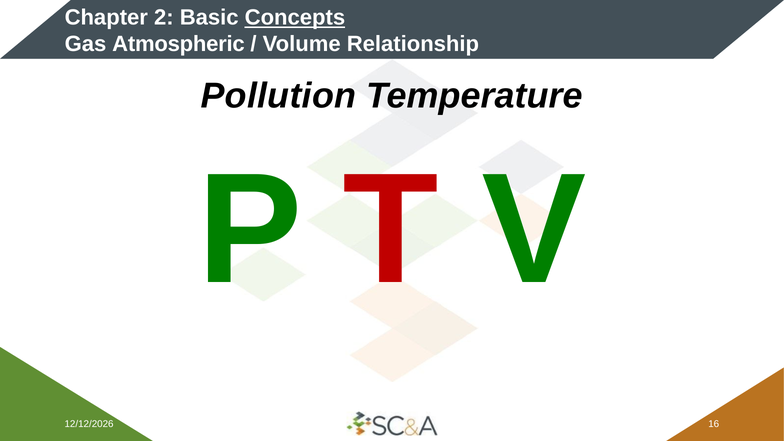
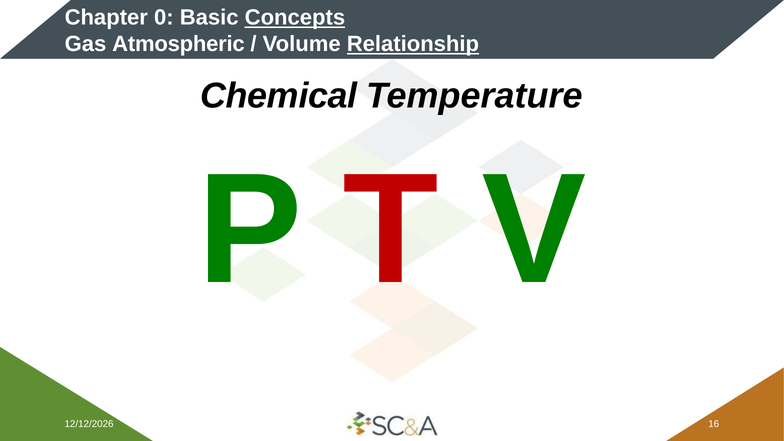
2: 2 -> 0
Relationship underline: none -> present
Pollution: Pollution -> Chemical
